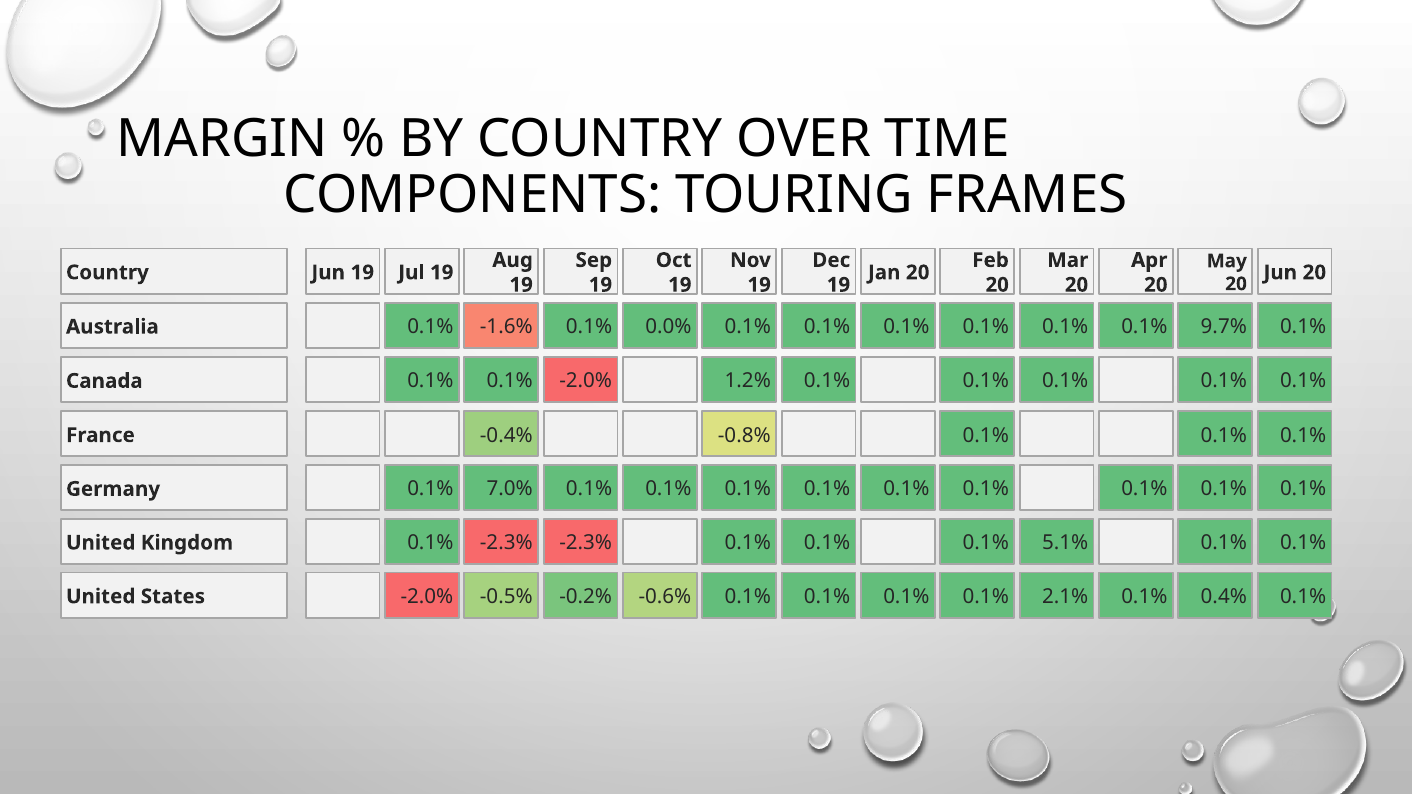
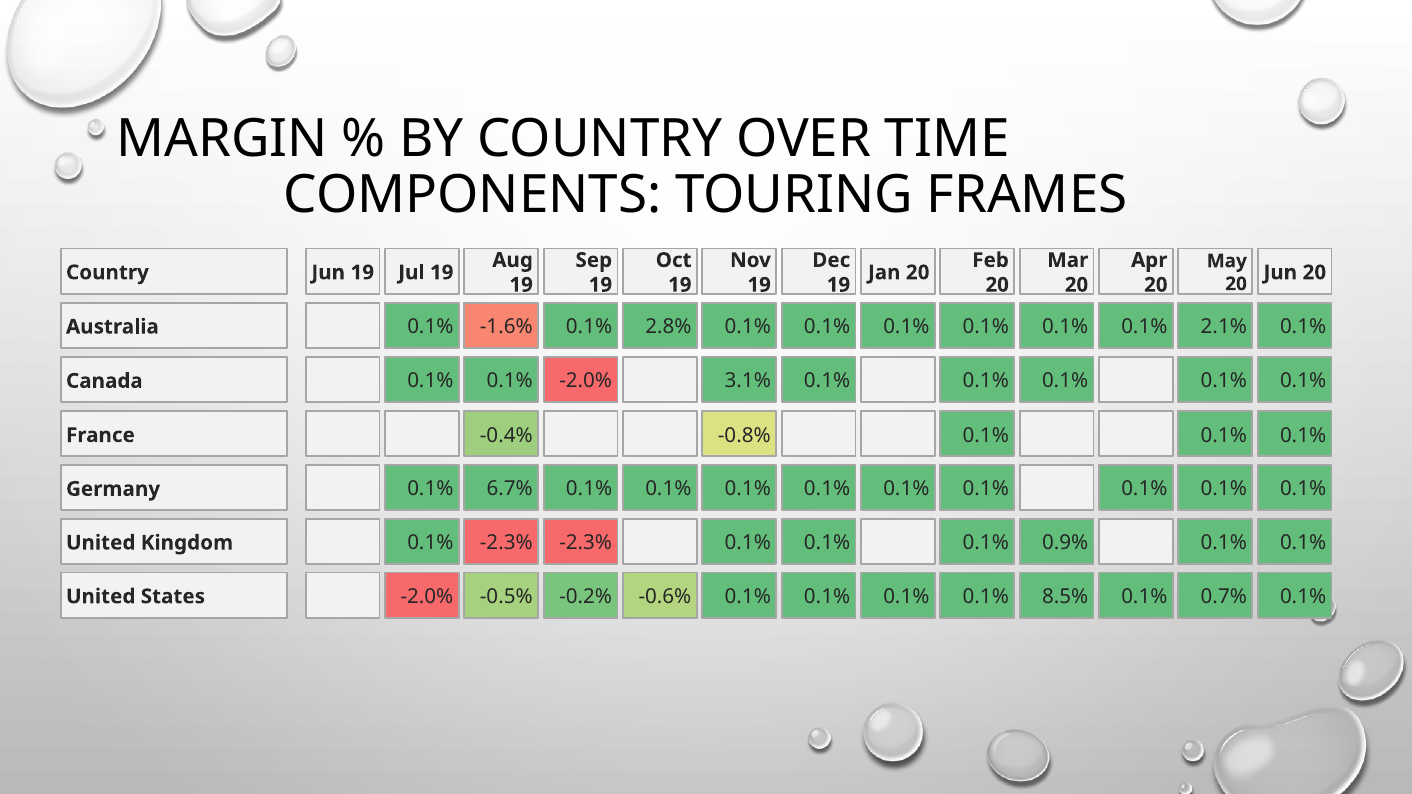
0.0%: 0.0% -> 2.8%
9.7%: 9.7% -> 2.1%
1.2%: 1.2% -> 3.1%
7.0%: 7.0% -> 6.7%
5.1%: 5.1% -> 0.9%
2.1%: 2.1% -> 8.5%
0.4%: 0.4% -> 0.7%
